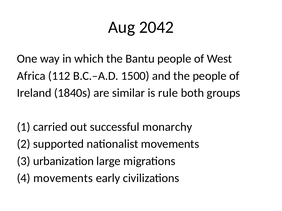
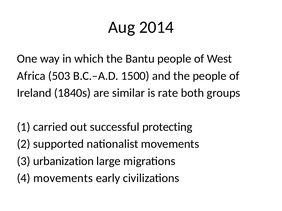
2042: 2042 -> 2014
112: 112 -> 503
rule: rule -> rate
monarchy: monarchy -> protecting
